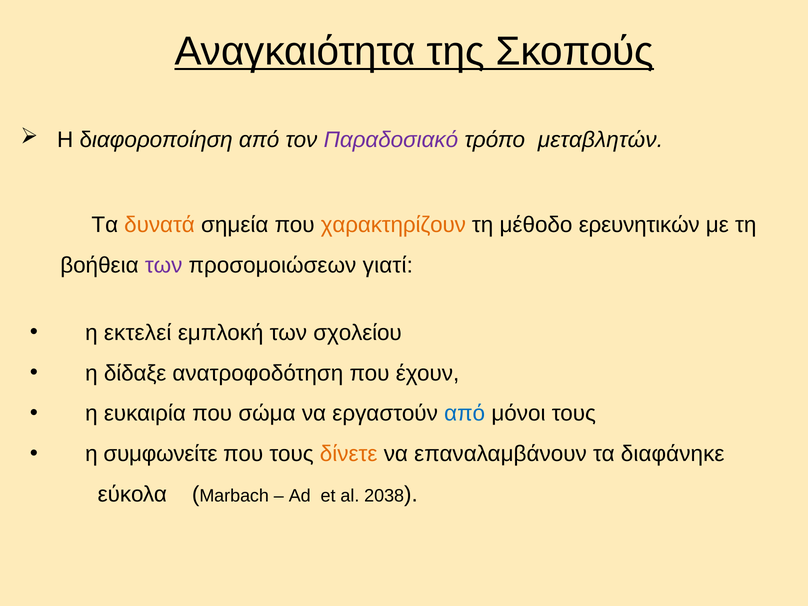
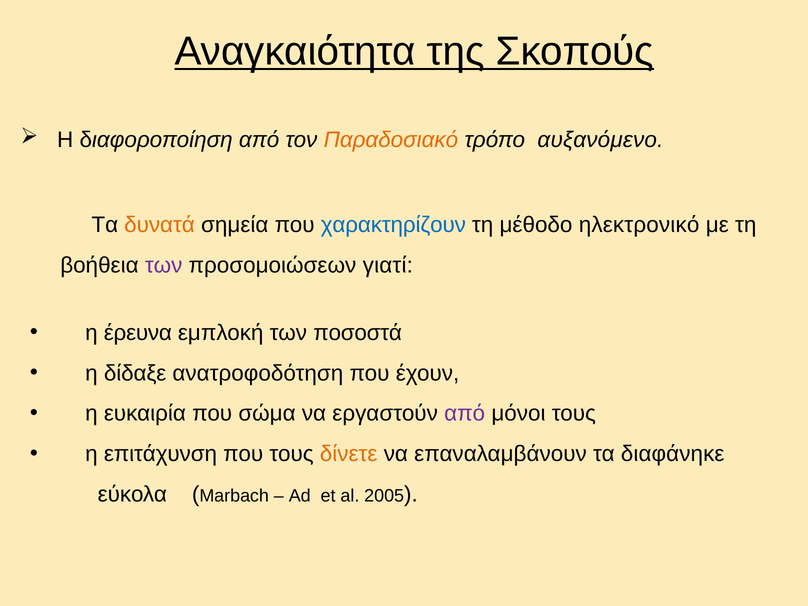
Παραδοσιακό colour: purple -> orange
μεταβλητών: μεταβλητών -> αυξανόμενο
χαρακτηρίζουν colour: orange -> blue
ερευνητικών: ερευνητικών -> ηλεκτρονικό
εκτελεί: εκτελεί -> έρευνα
σχολείου: σχολείου -> ποσοστά
από at (465, 414) colour: blue -> purple
συμφωνείτε: συμφωνείτε -> επιτάχυνση
2038: 2038 -> 2005
